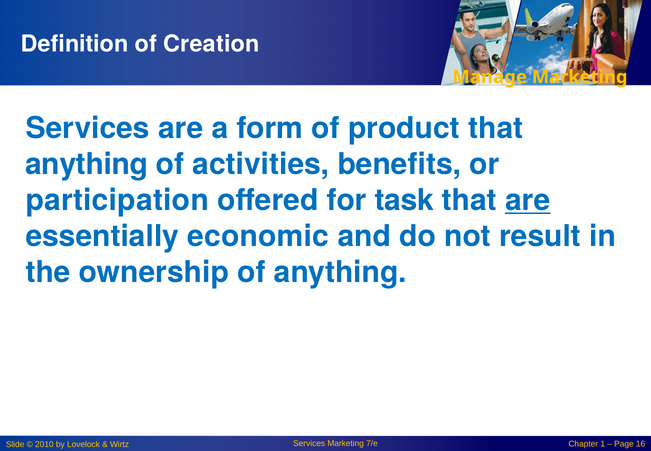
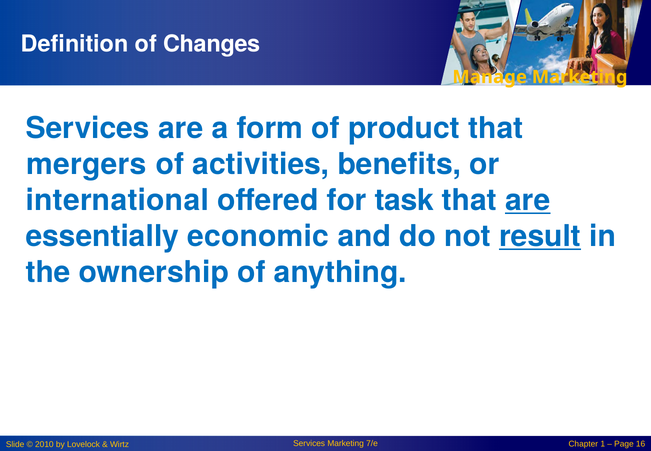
Creation: Creation -> Changes
anything at (87, 164): anything -> mergers
participation: participation -> international
result underline: none -> present
